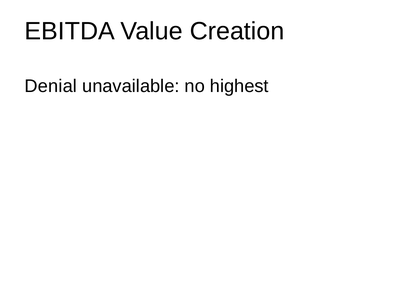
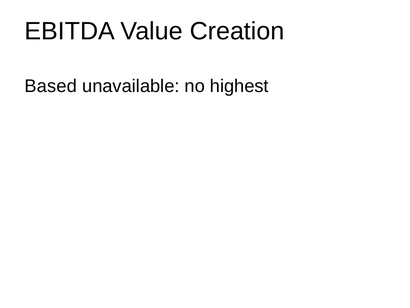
Denial: Denial -> Based
